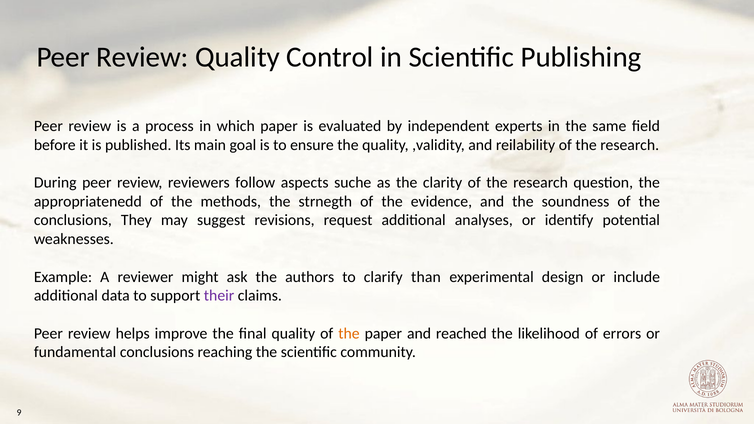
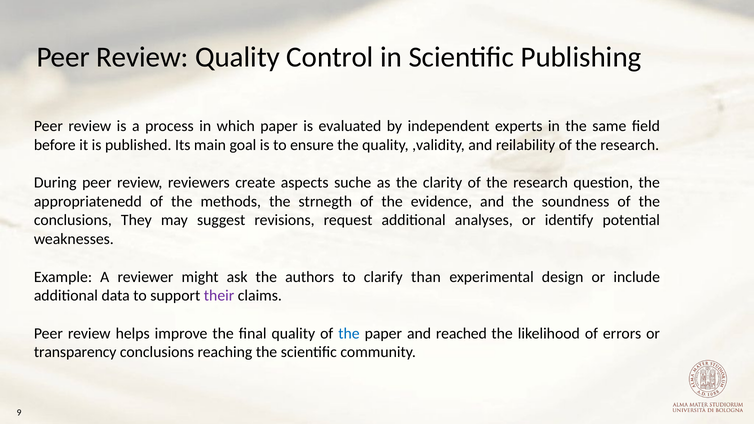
follow: follow -> create
the at (349, 333) colour: orange -> blue
fundamental: fundamental -> transparency
